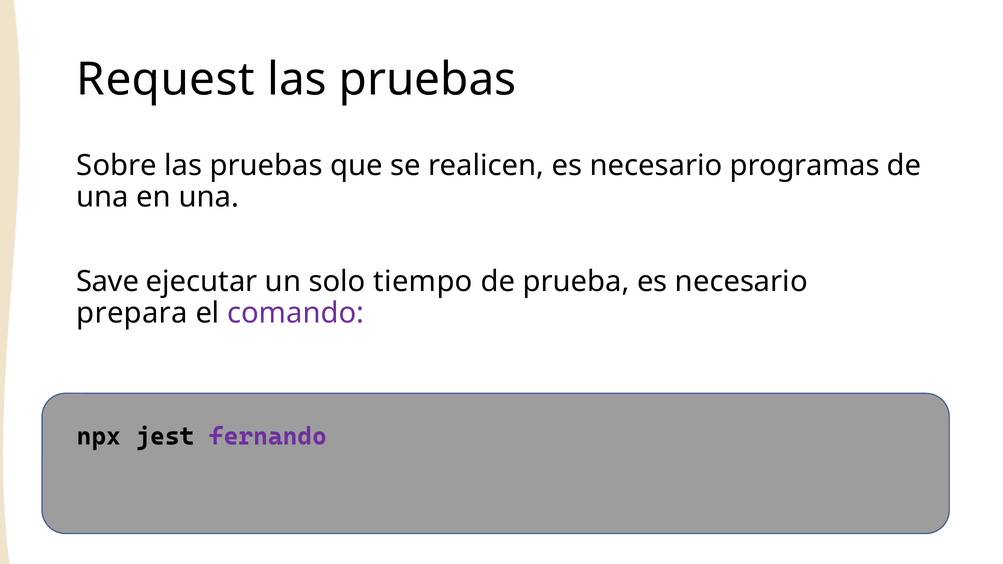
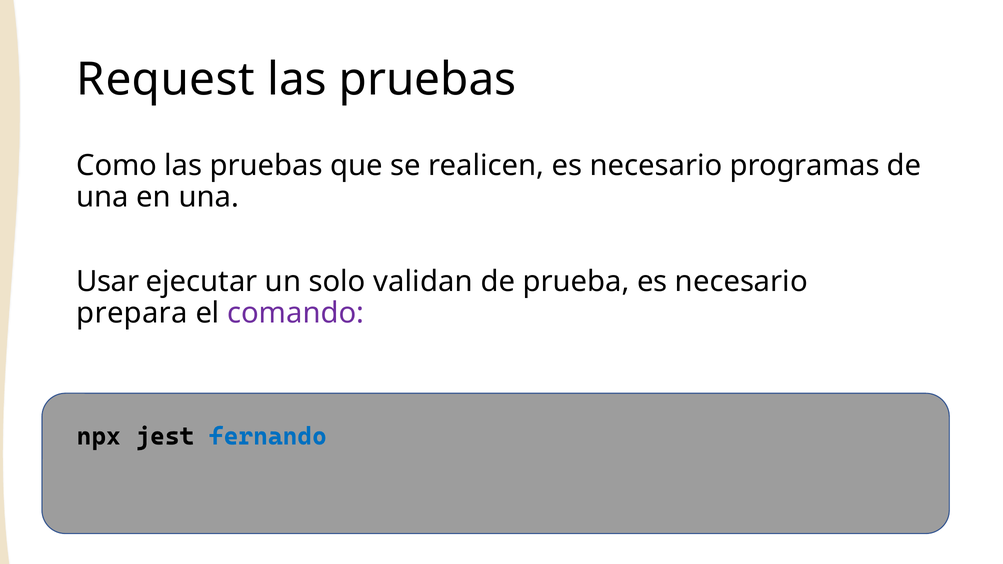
Sobre: Sobre -> Como
Save: Save -> Usar
tiempo: tiempo -> validan
fernando colour: purple -> blue
